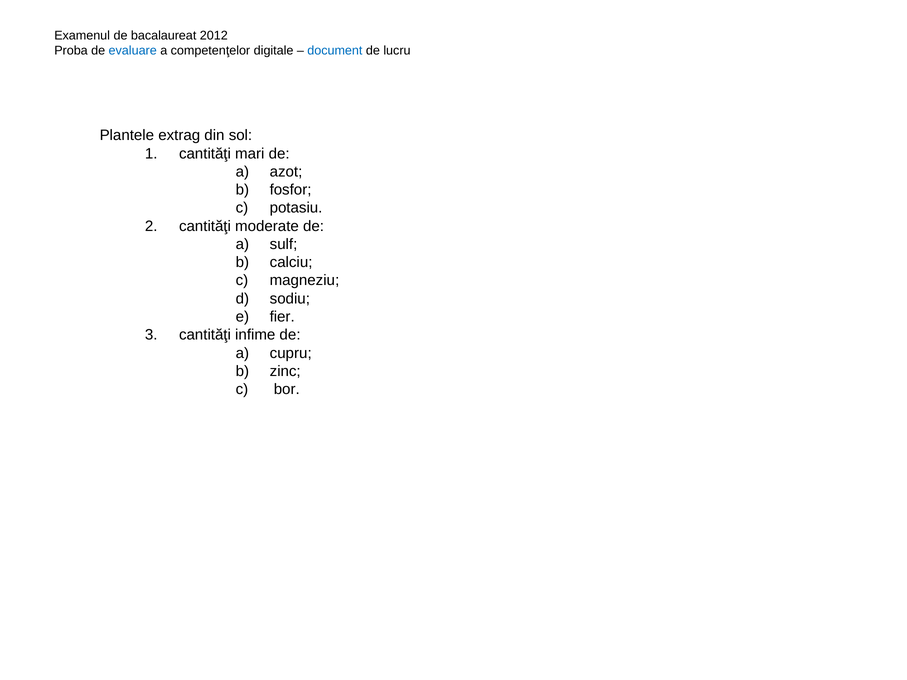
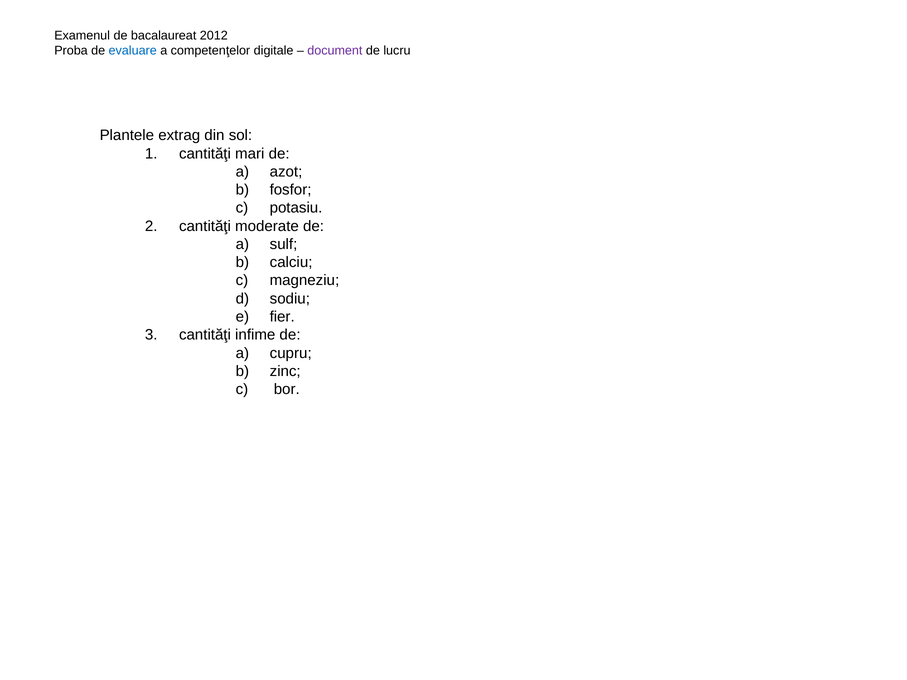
document colour: blue -> purple
